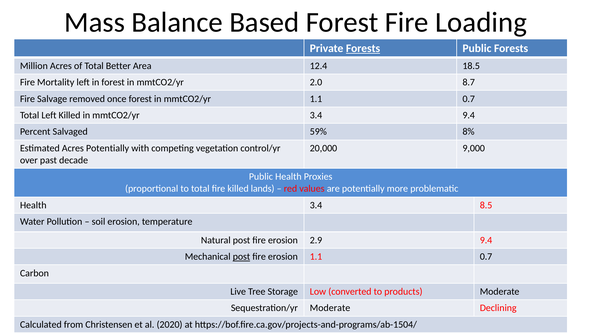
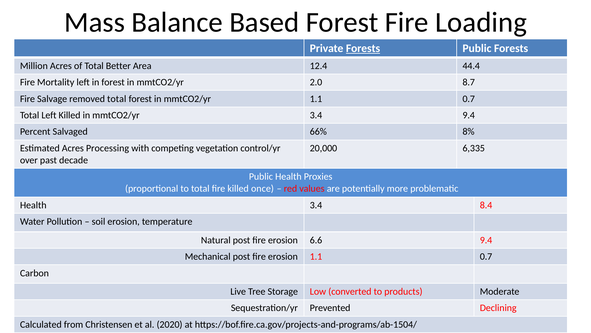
18.5: 18.5 -> 44.4
removed once: once -> total
59%: 59% -> 66%
Acres Potentially: Potentially -> Processing
9,000: 9,000 -> 6,335
lands: lands -> once
8.5: 8.5 -> 8.4
2.9: 2.9 -> 6.6
post at (241, 256) underline: present -> none
Sequestration/yr Moderate: Moderate -> Prevented
